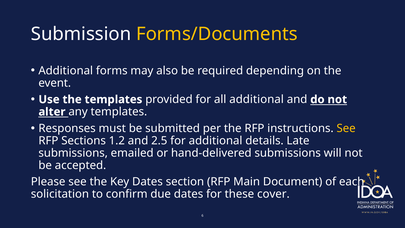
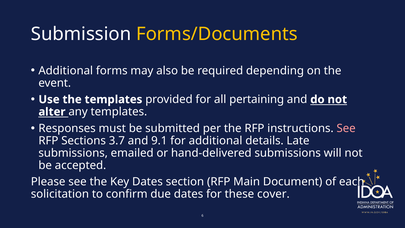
all additional: additional -> pertaining
See at (346, 128) colour: yellow -> pink
1.2: 1.2 -> 3.7
2.5: 2.5 -> 9.1
